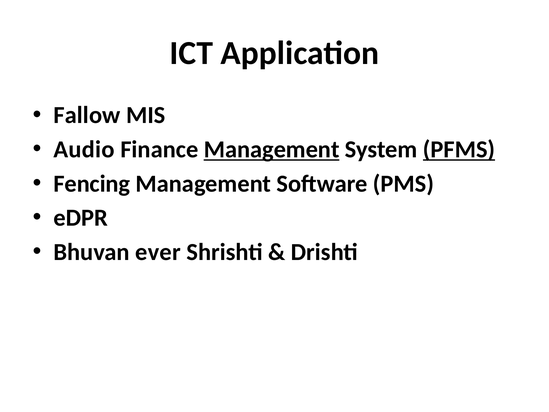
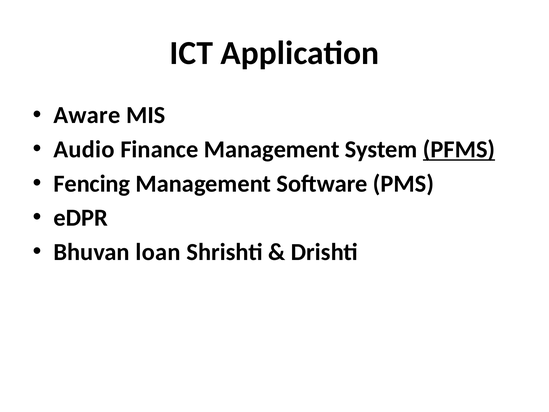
Fallow: Fallow -> Aware
Management at (272, 149) underline: present -> none
ever: ever -> loan
